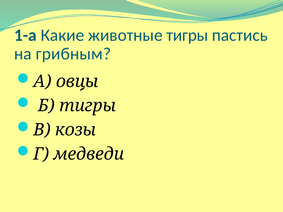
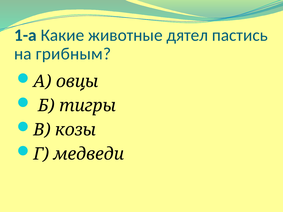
животные тигры: тигры -> дятел
